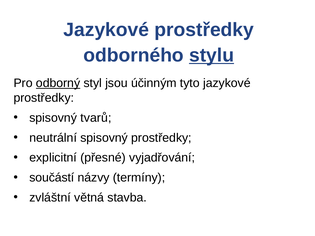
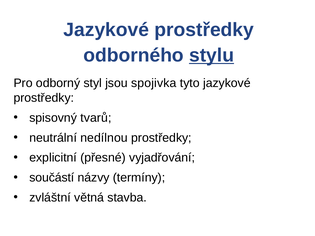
odborný underline: present -> none
účinným: účinným -> spojivka
neutrální spisovný: spisovný -> nedílnou
